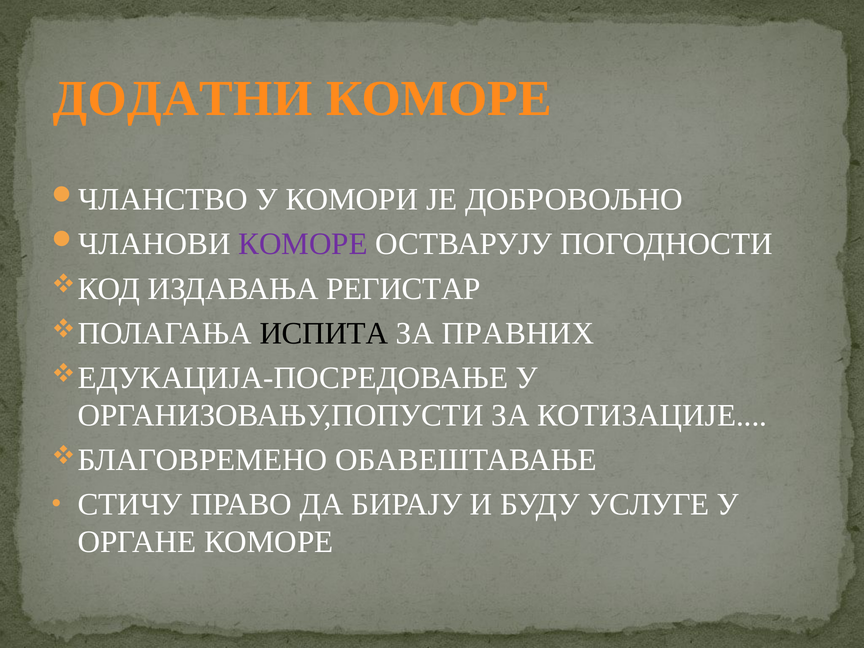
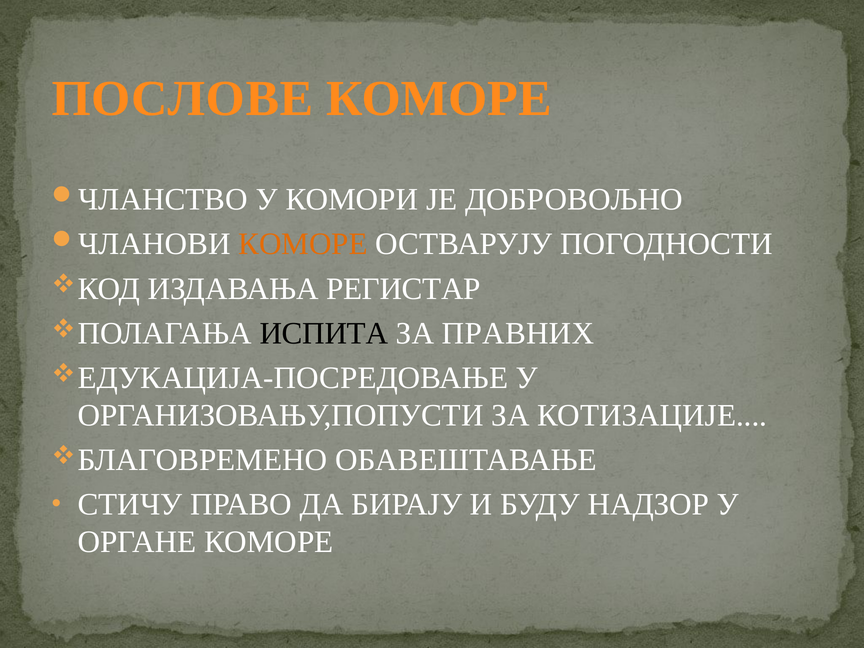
ДОДАТНИ: ДОДАТНИ -> ПОСЛОВЕ
КОМОРЕ at (303, 244) colour: purple -> orange
УСЛУГЕ: УСЛУГЕ -> НАДЗОР
